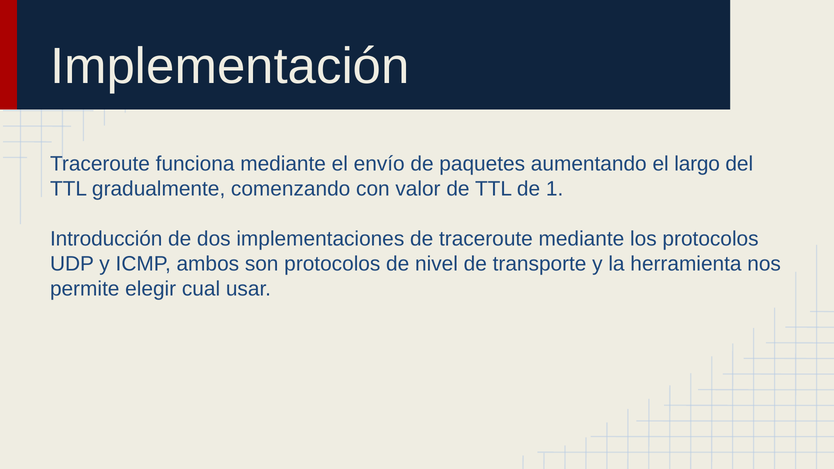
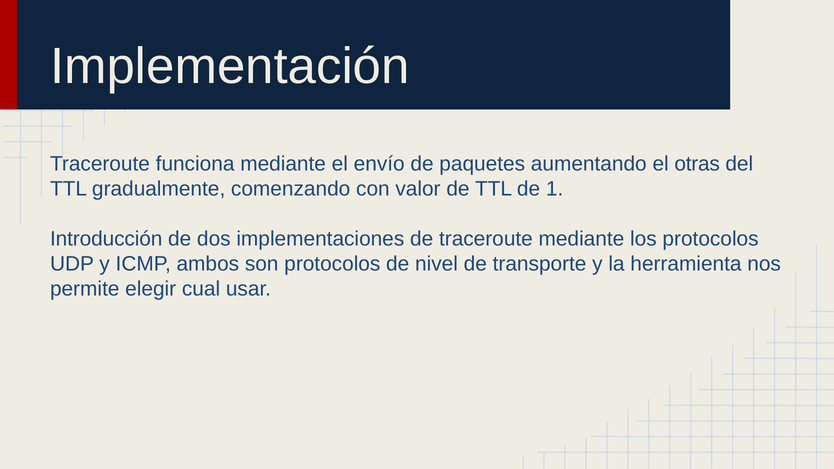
largo: largo -> otras
